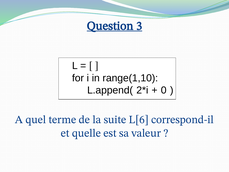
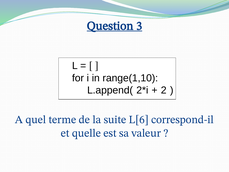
0: 0 -> 2
